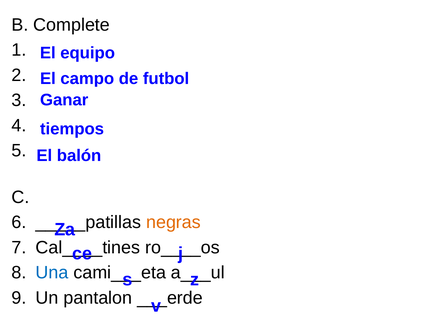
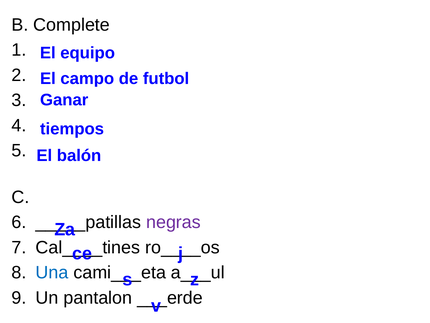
negras colour: orange -> purple
